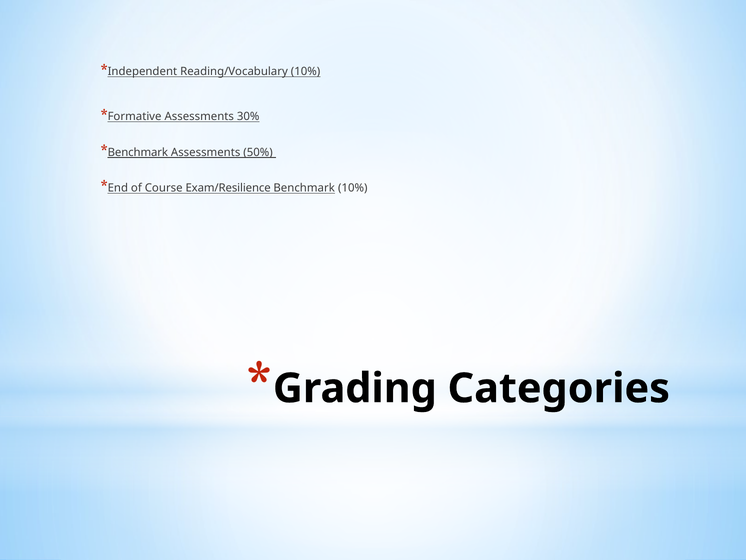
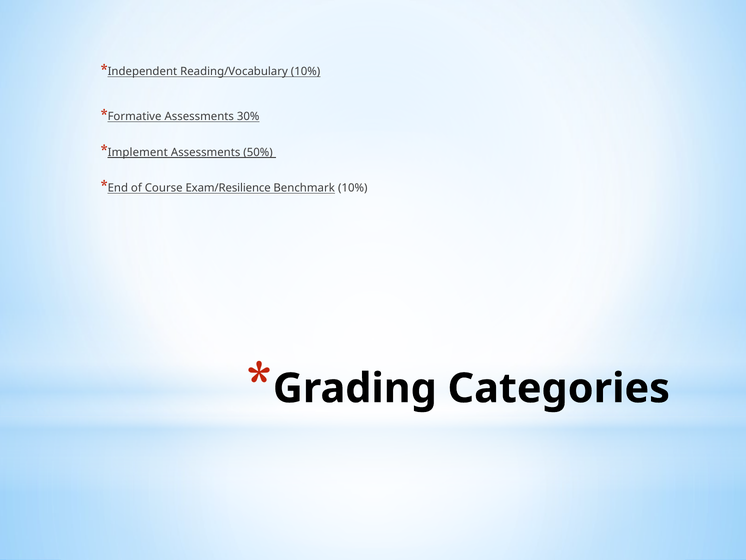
Benchmark at (138, 152): Benchmark -> Implement
